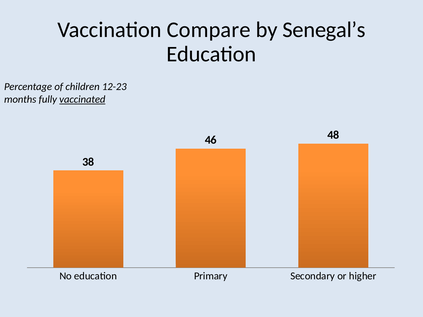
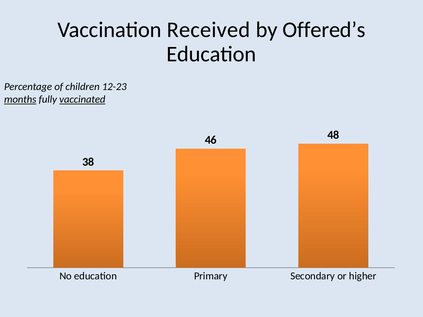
Compare: Compare -> Received
Senegal’s: Senegal’s -> Offered’s
months underline: none -> present
